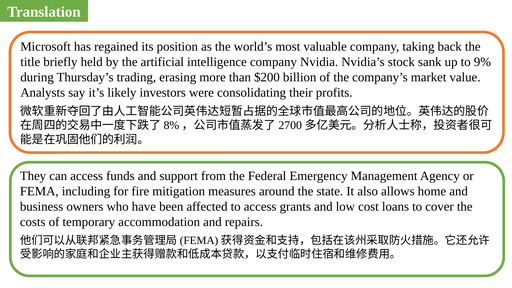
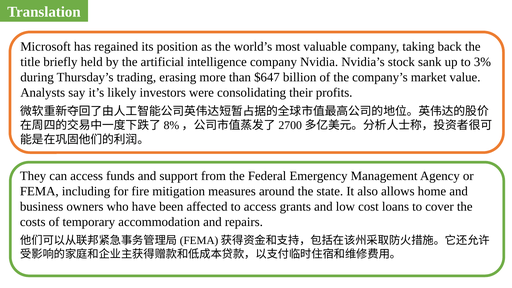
9%: 9% -> 3%
$200: $200 -> $647
